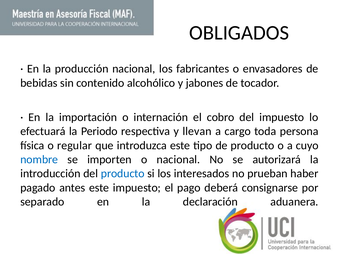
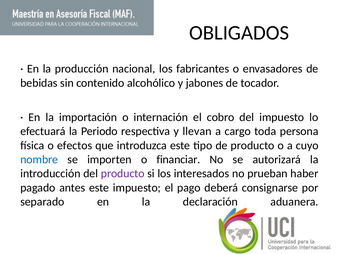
regular: regular -> efectos
o nacional: nacional -> financiar
producto at (123, 174) colour: blue -> purple
